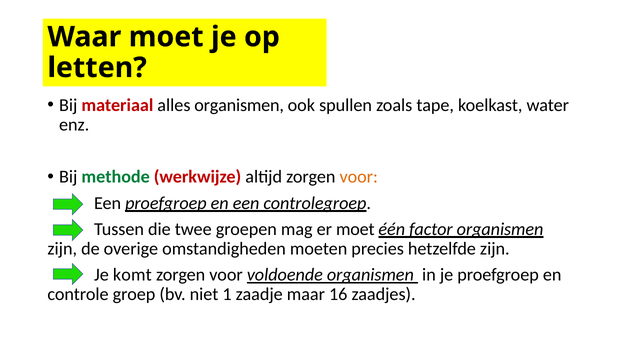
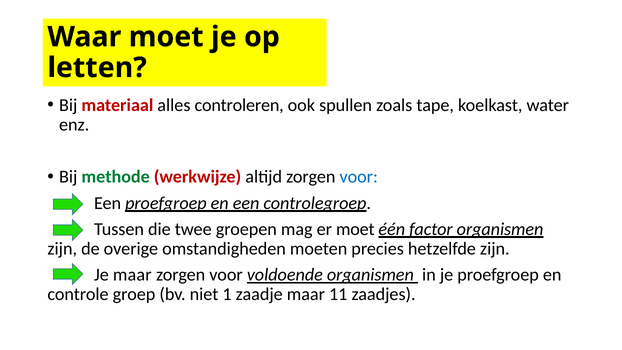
alles organismen: organismen -> controleren
voor at (359, 177) colour: orange -> blue
Je komt: komt -> maar
16: 16 -> 11
